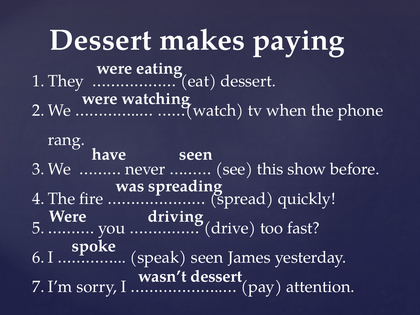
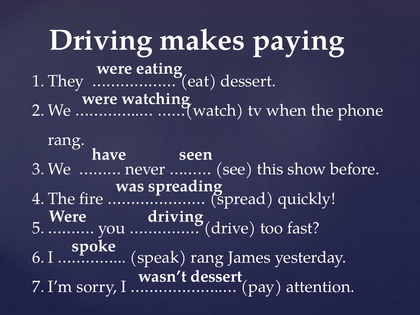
Dessert at (100, 40): Dessert -> Driving
speak seen: seen -> rang
